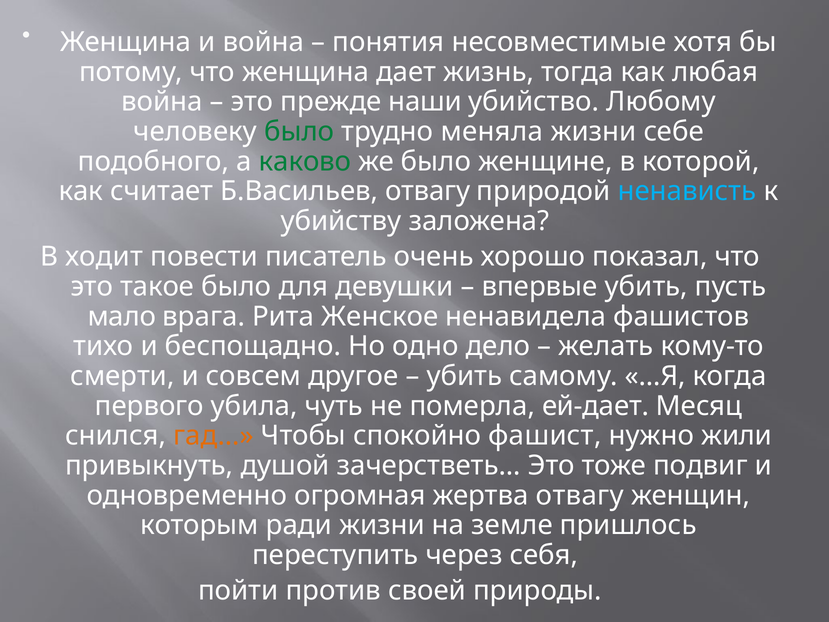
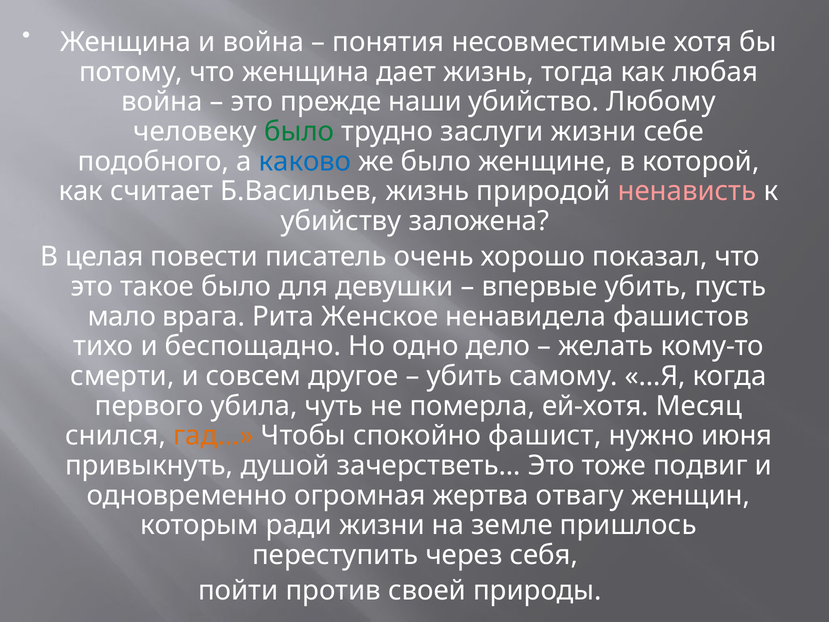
меняла: меняла -> заслуги
каково colour: green -> blue
Б.Васильев отвагу: отвагу -> жизнь
ненависть colour: light blue -> pink
ходит: ходит -> целая
ей-дает: ей-дает -> ей-хотя
жили: жили -> июня
